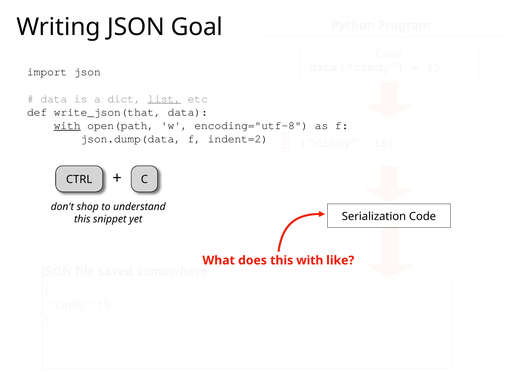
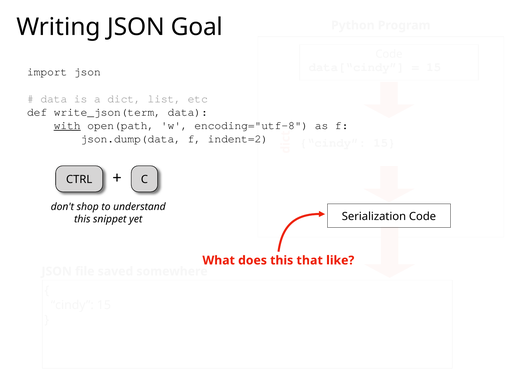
list underline: present -> none
write_json(that: write_json(that -> write_json(term
this with: with -> that
